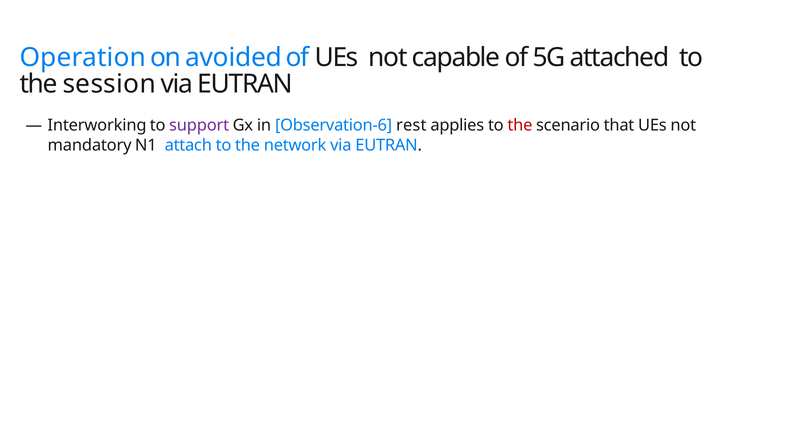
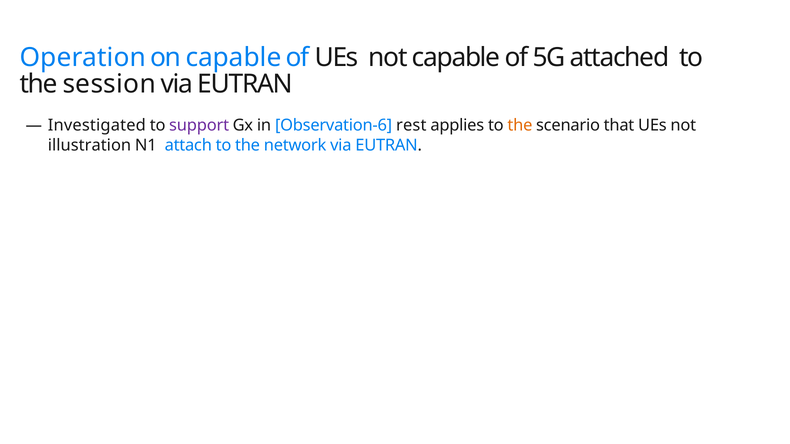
on avoided: avoided -> capable
Interworking: Interworking -> Investigated
the at (520, 126) colour: red -> orange
mandatory: mandatory -> illustration
